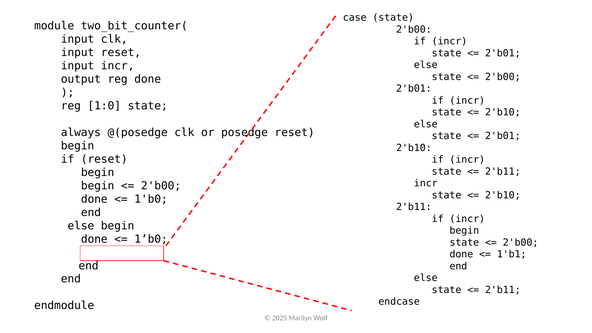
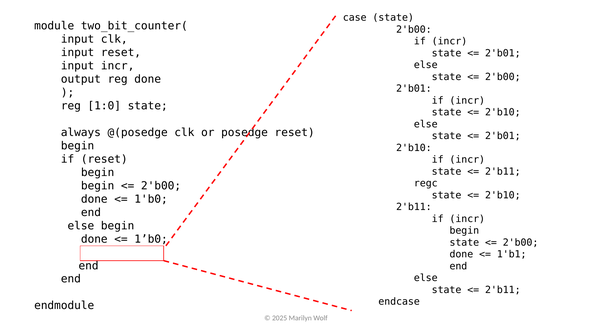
incr at (426, 183): incr -> regc
